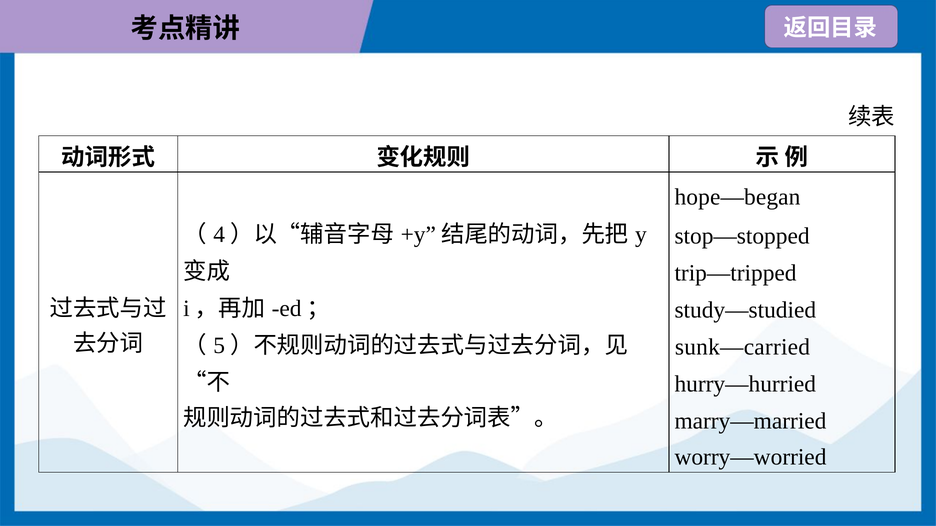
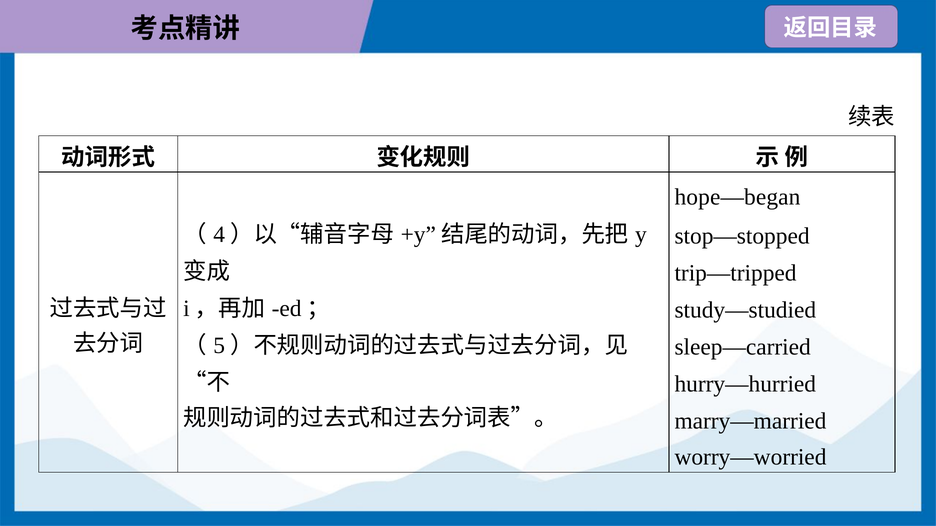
sunk—carried: sunk—carried -> sleep—carried
